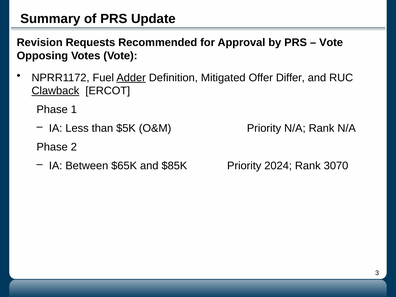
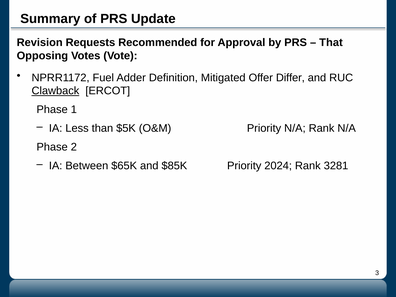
Vote at (331, 42): Vote -> That
Adder underline: present -> none
3070: 3070 -> 3281
